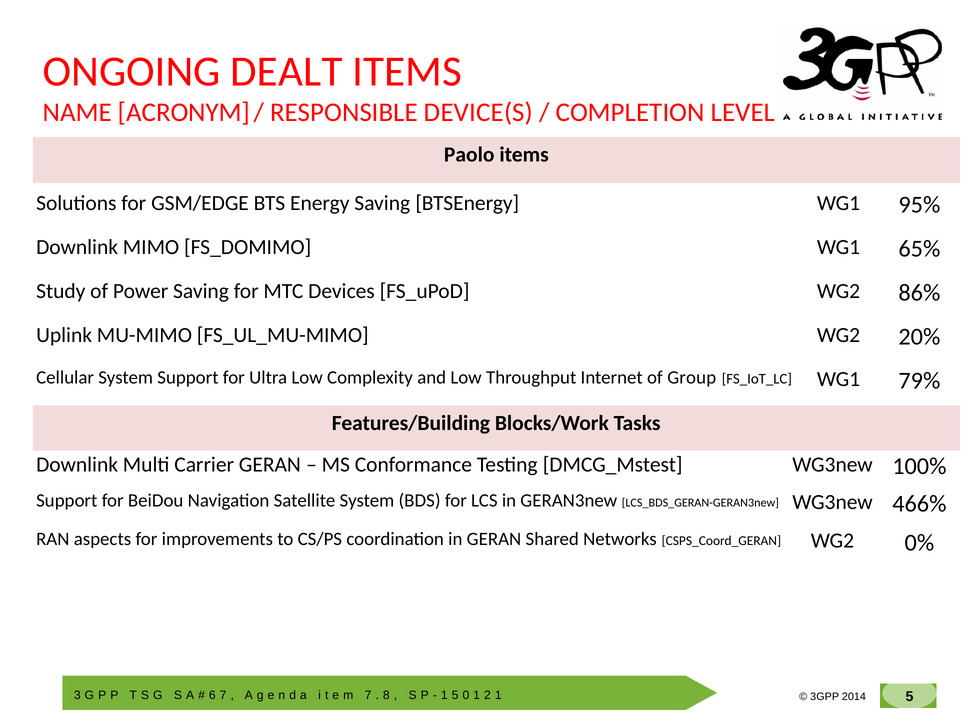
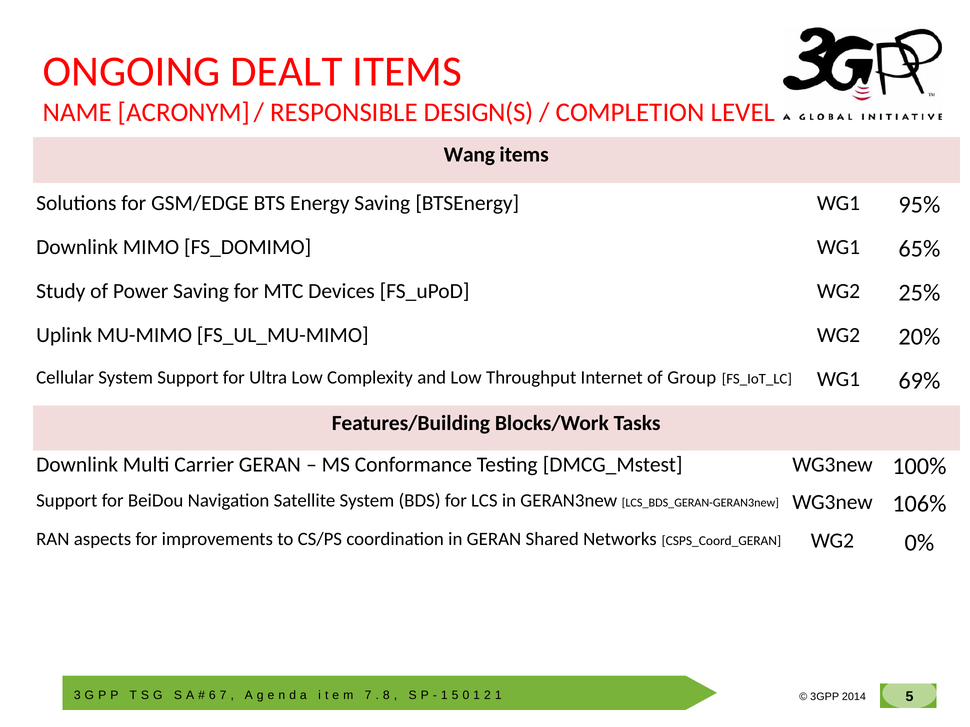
DEVICE(S: DEVICE(S -> DESIGN(S
Paolo: Paolo -> Wang
86%: 86% -> 25%
79%: 79% -> 69%
466%: 466% -> 106%
